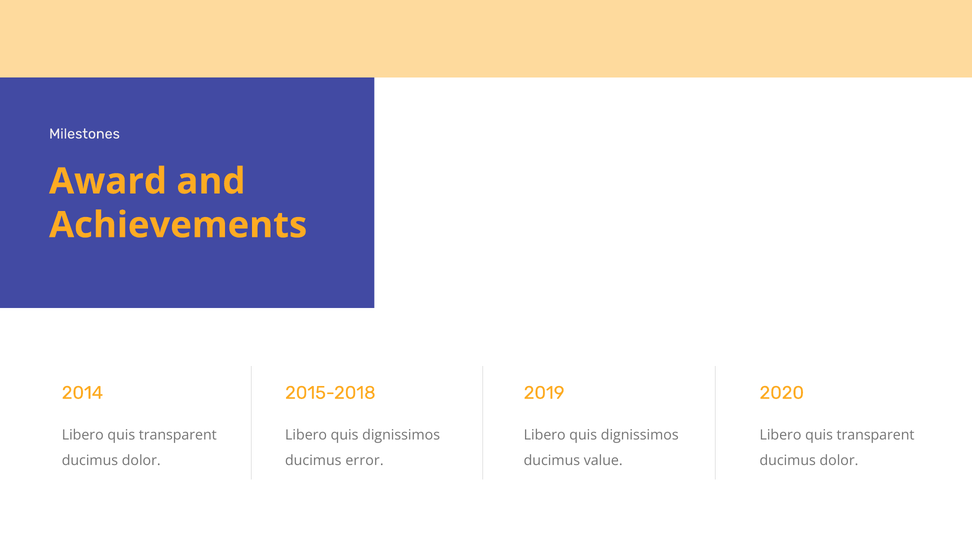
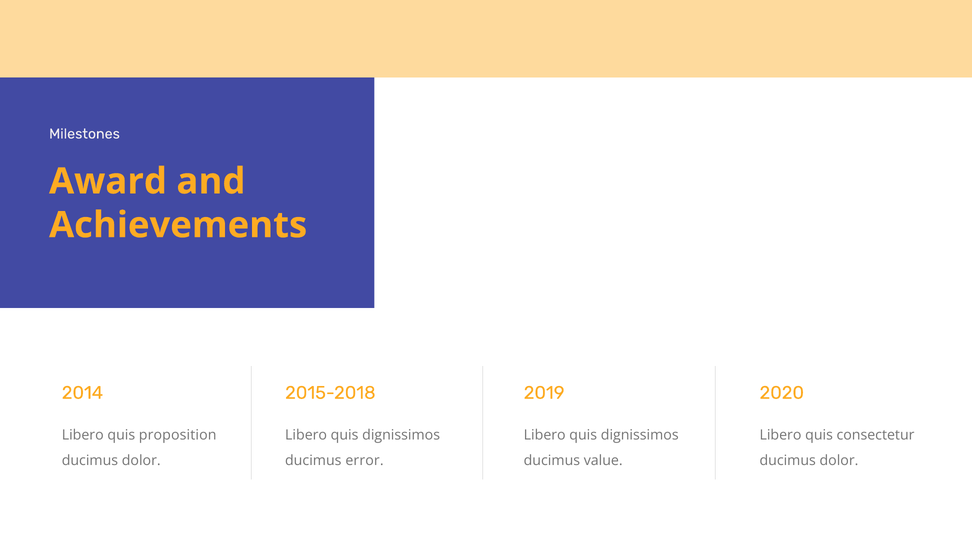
transparent at (178, 435): transparent -> proposition
transparent at (876, 435): transparent -> consectetur
